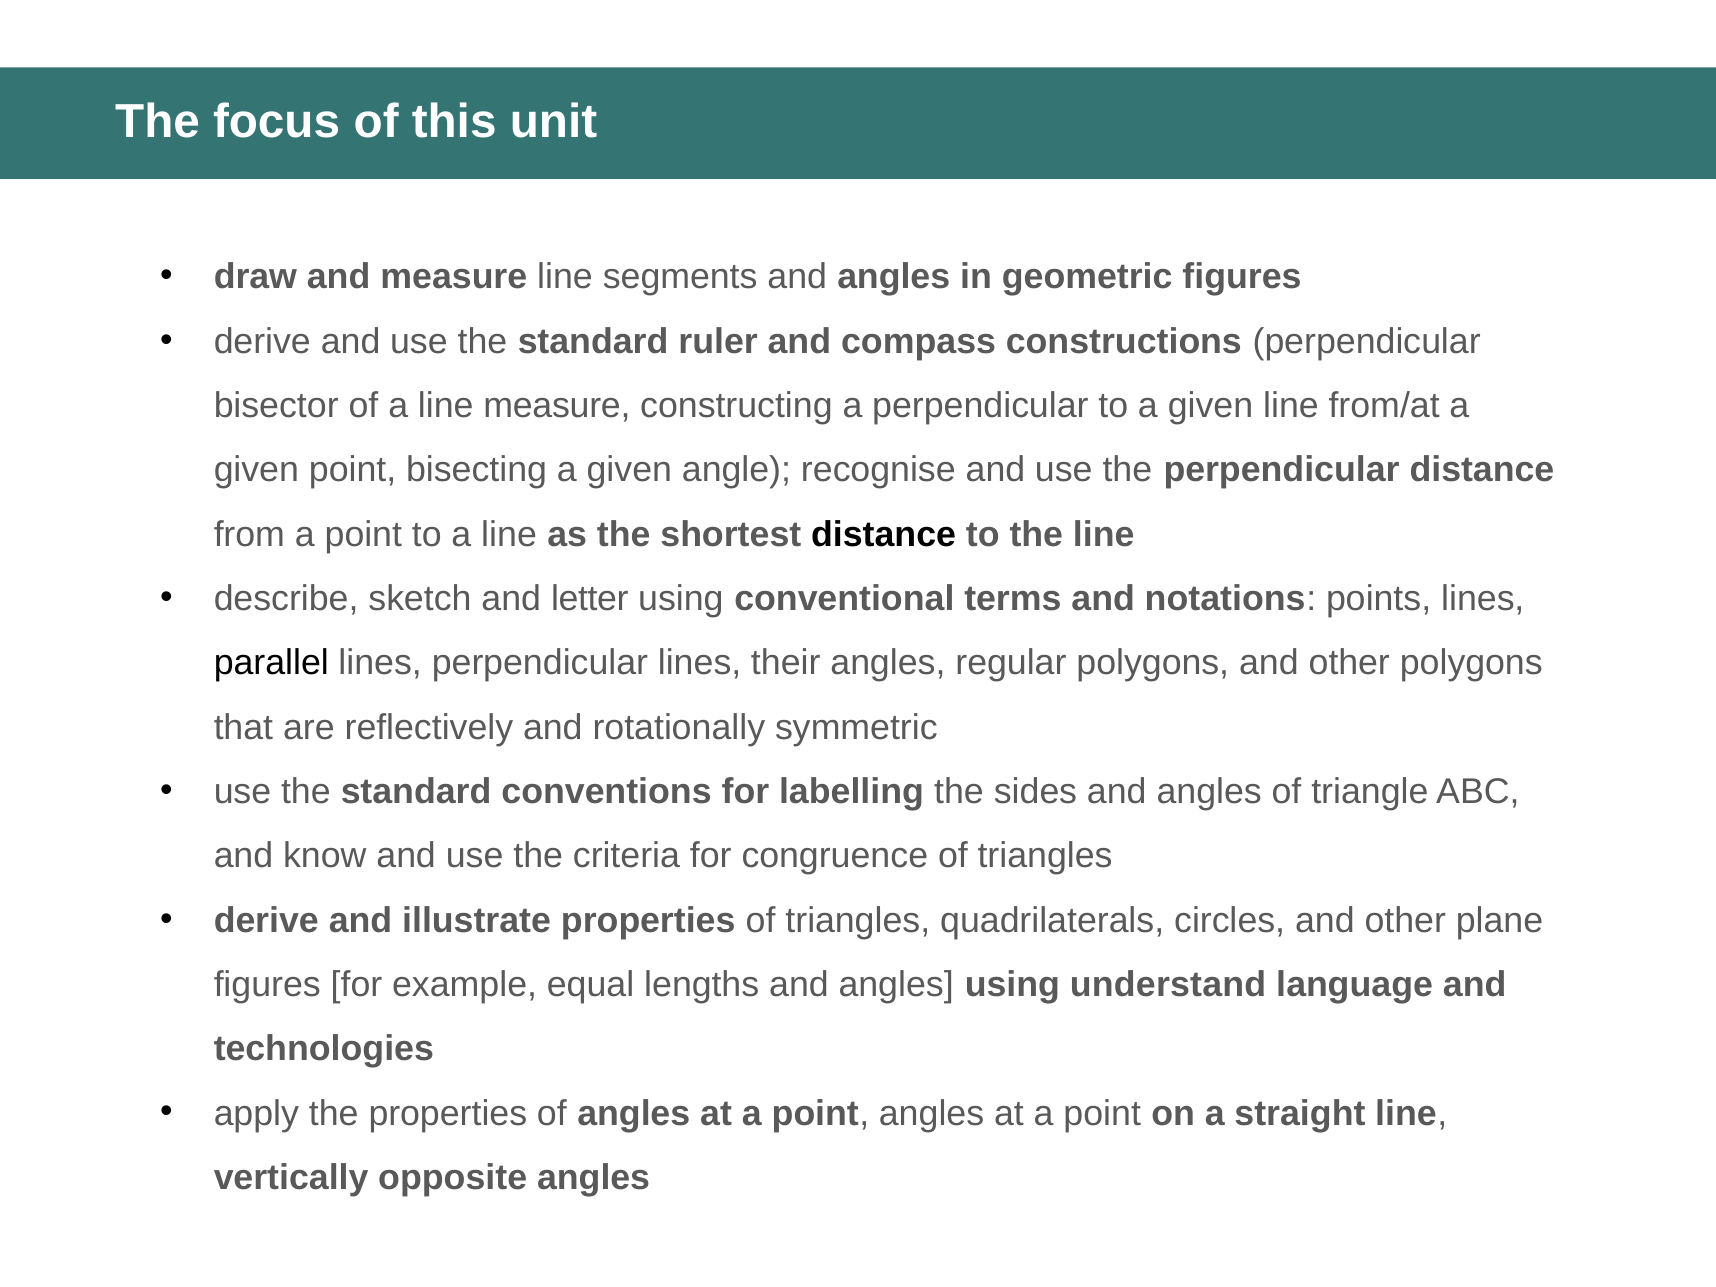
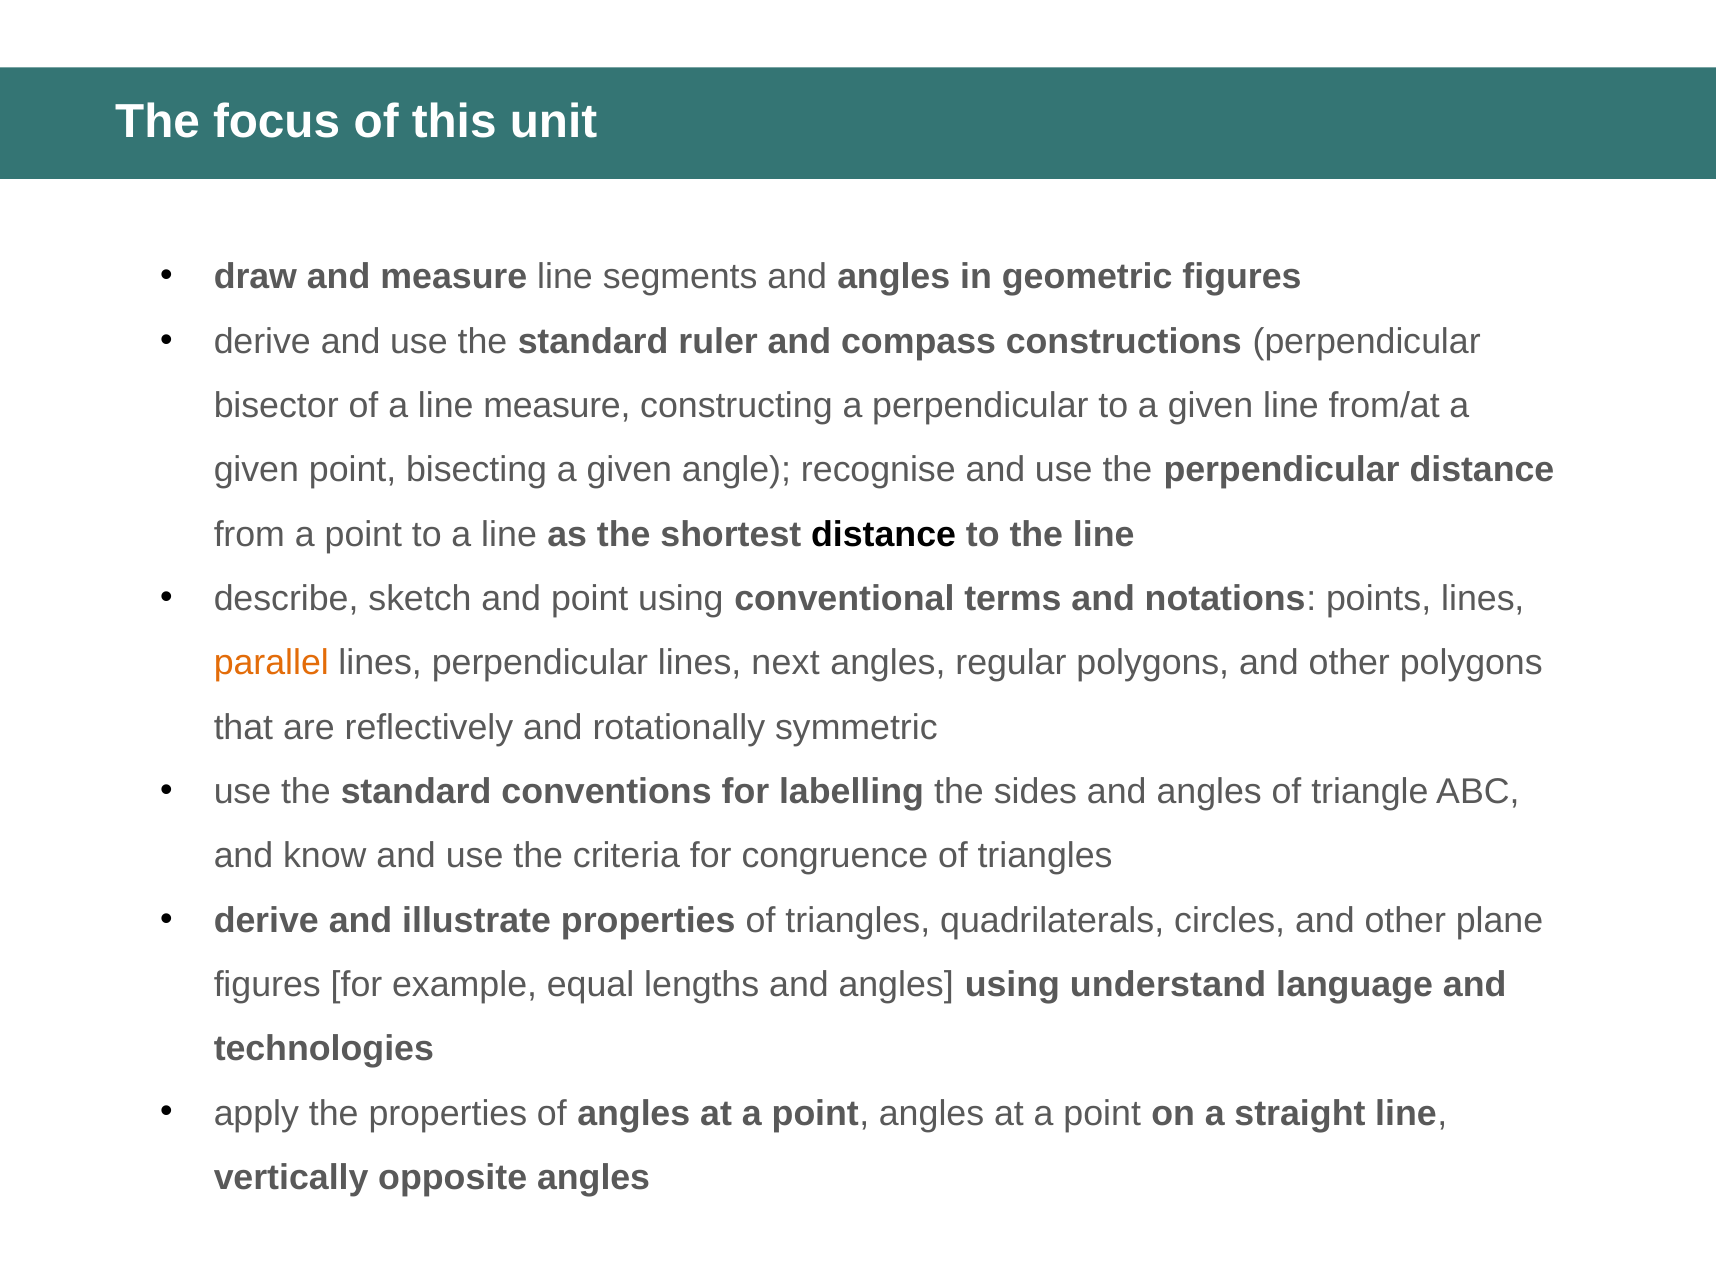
and letter: letter -> point
parallel colour: black -> orange
their: their -> next
